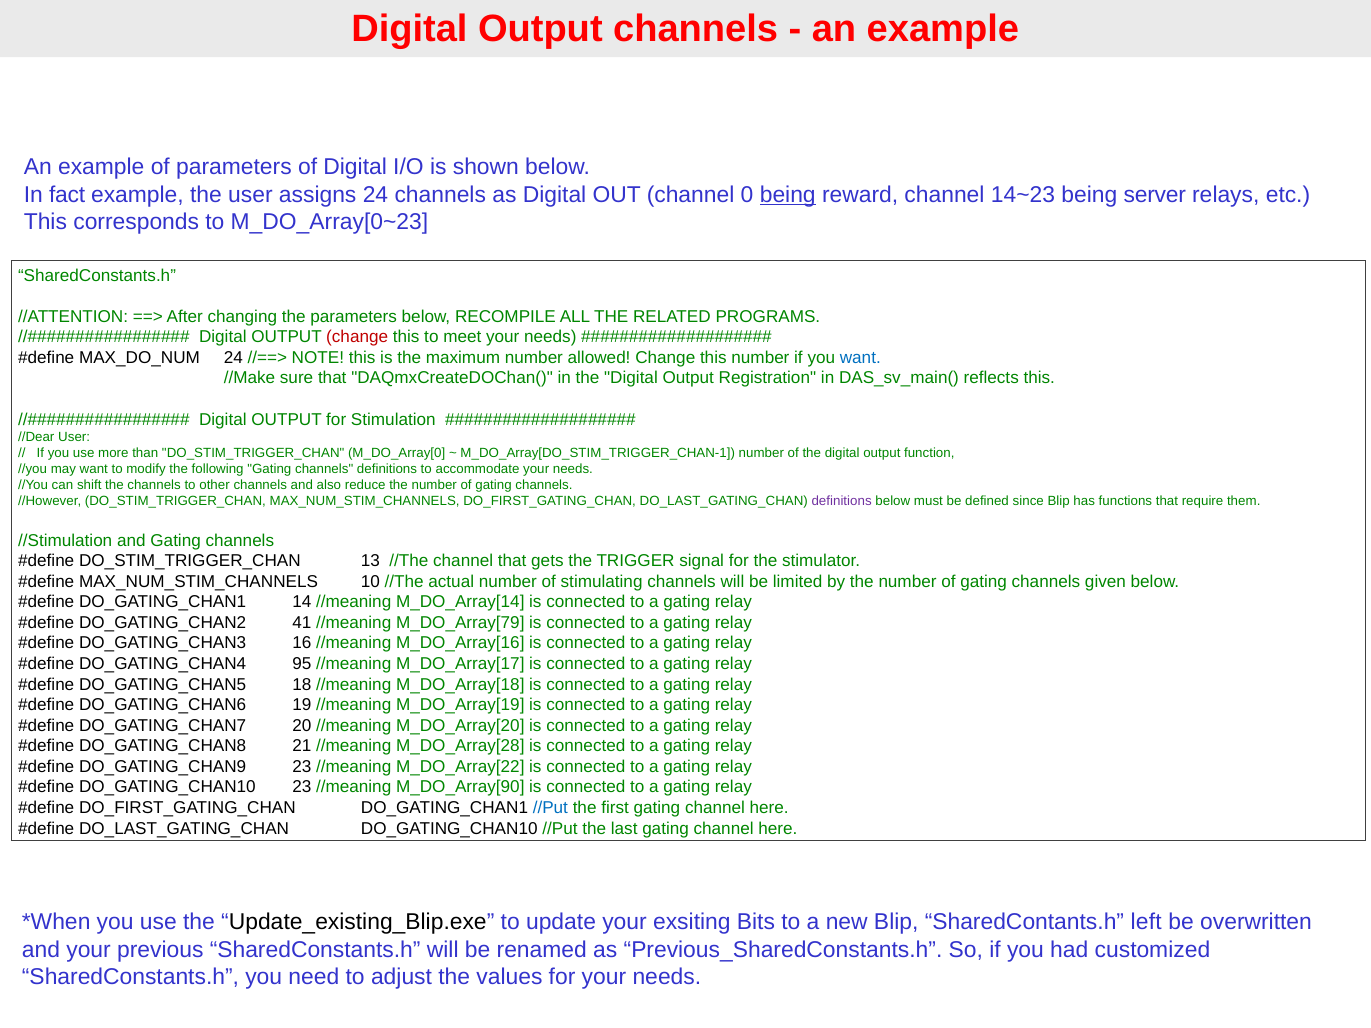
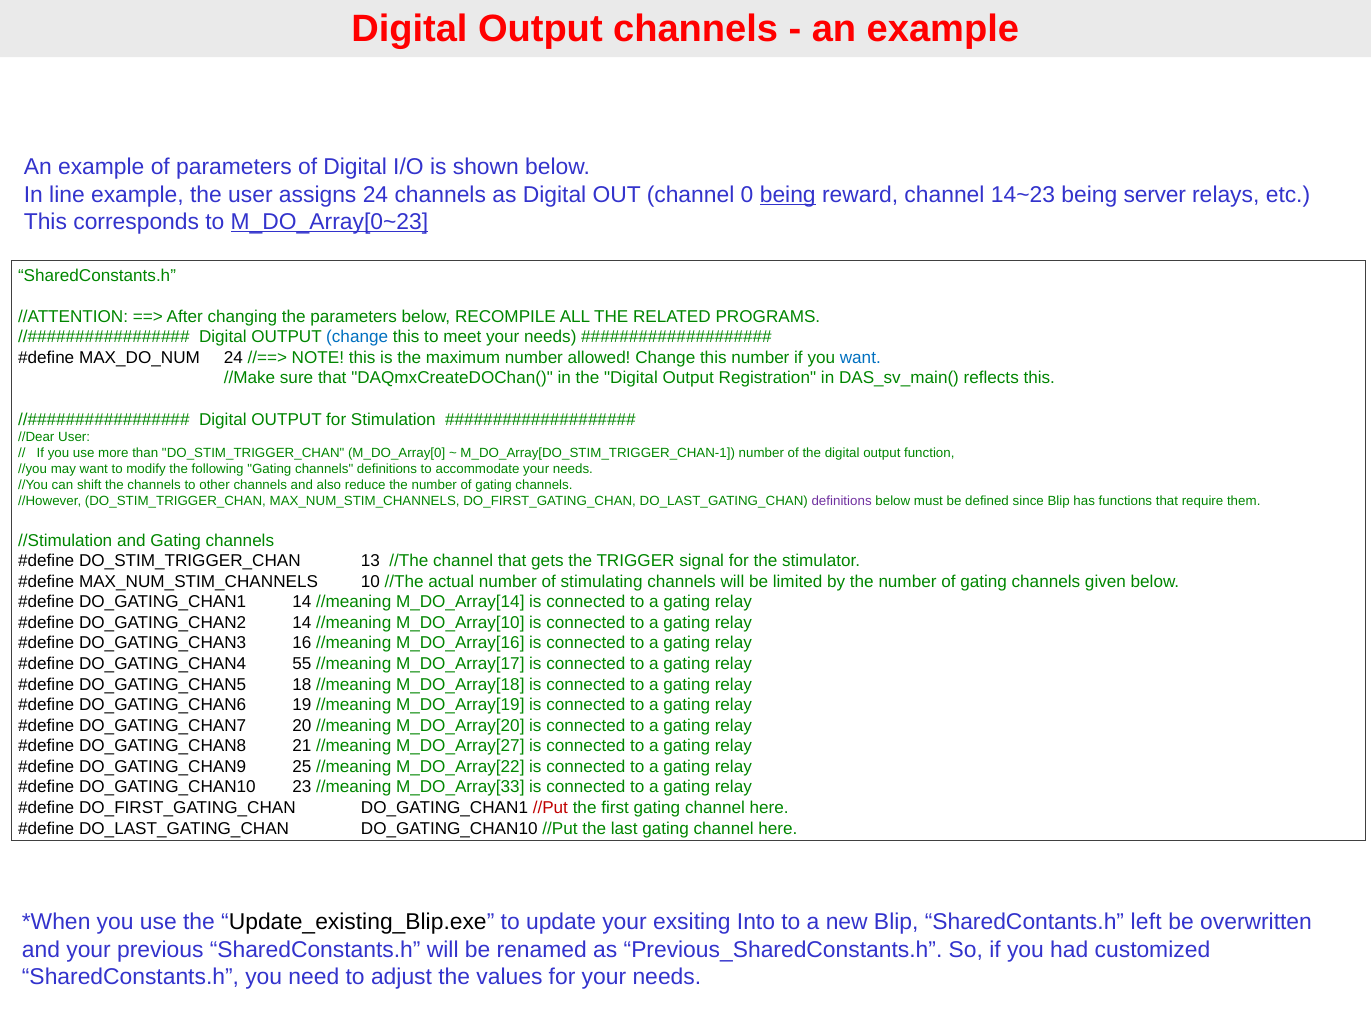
fact: fact -> line
M_DO_Array[0~23 underline: none -> present
change at (357, 337) colour: red -> blue
DO_GATING_CHAN2 41: 41 -> 14
M_DO_Array[79: M_DO_Array[79 -> M_DO_Array[10
95: 95 -> 55
M_DO_Array[28: M_DO_Array[28 -> M_DO_Array[27
DO_GATING_CHAN9 23: 23 -> 25
M_DO_Array[90: M_DO_Array[90 -> M_DO_Array[33
//Put at (550, 808) colour: blue -> red
Bits: Bits -> Into
